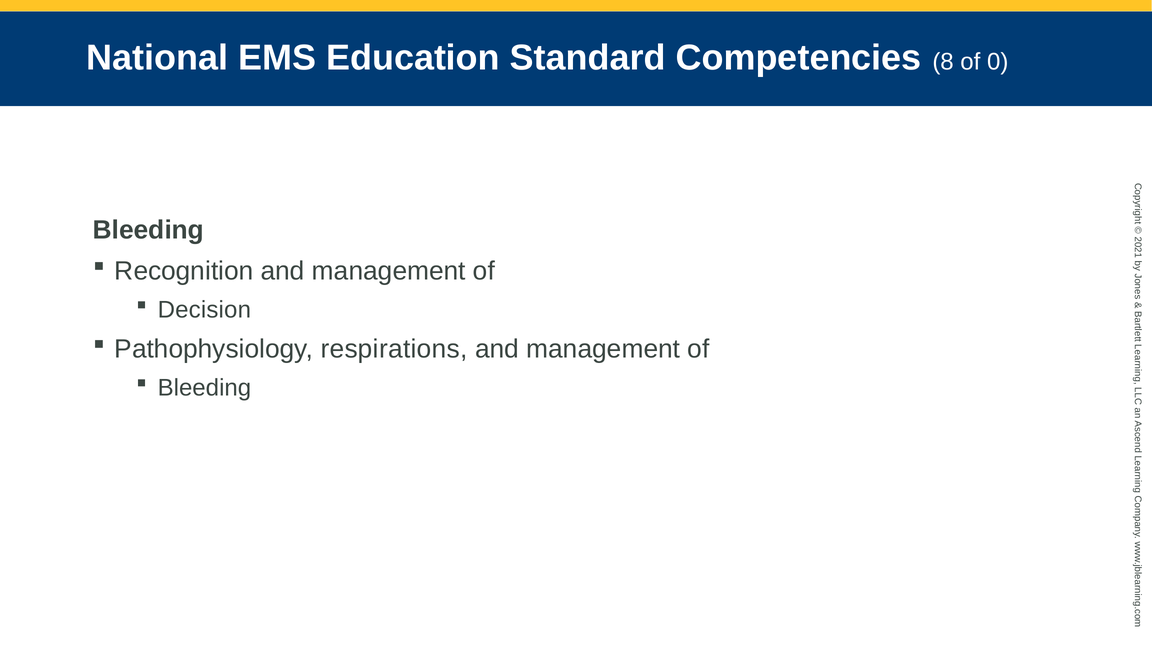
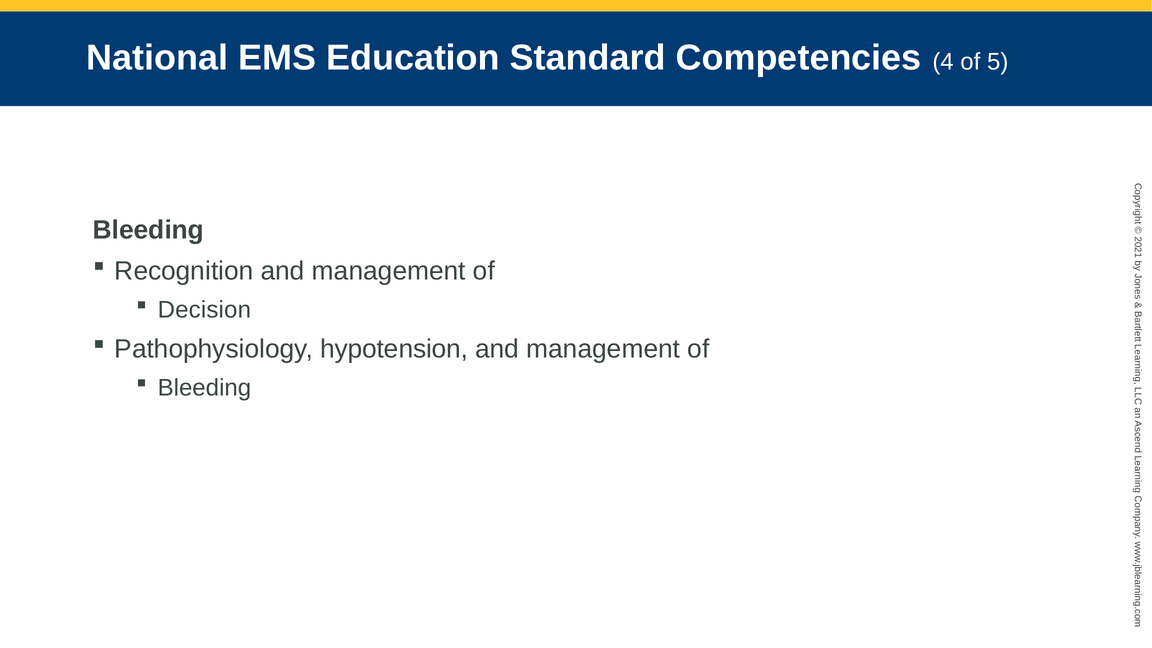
8: 8 -> 4
of 0: 0 -> 5
respirations: respirations -> hypotension
